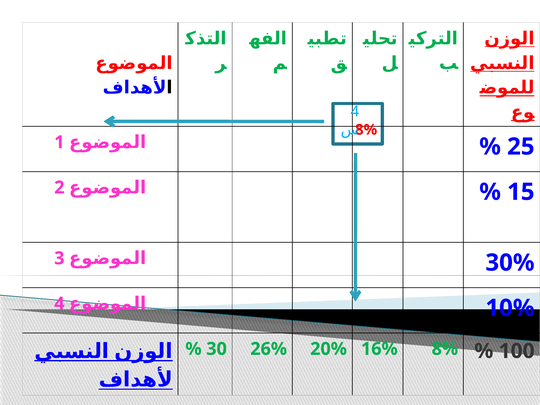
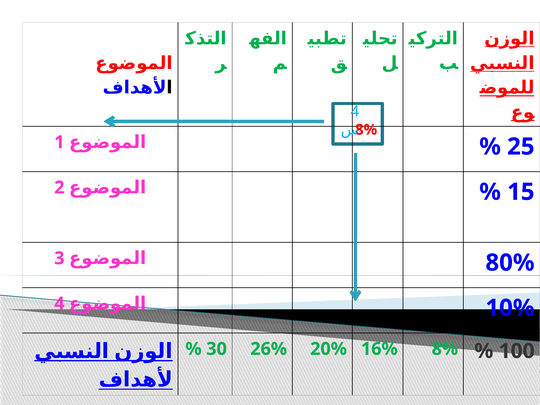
30%: 30% -> 80%
